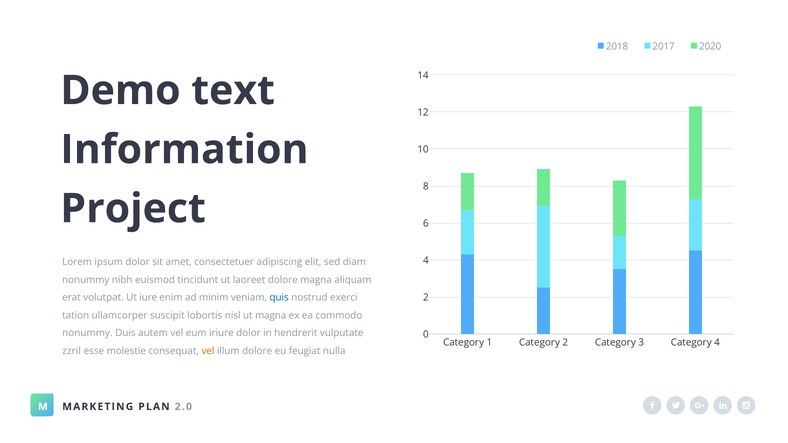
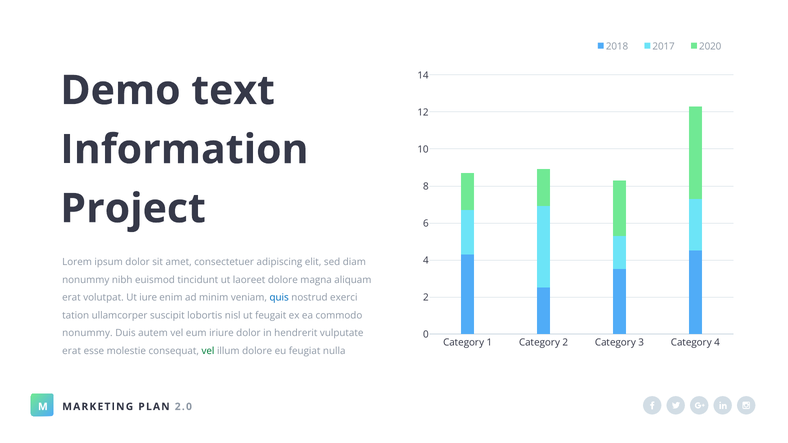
ut magna: magna -> feugait
zzril at (72, 351): zzril -> erat
vel at (208, 351) colour: orange -> green
